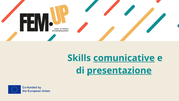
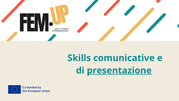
comunicative underline: present -> none
